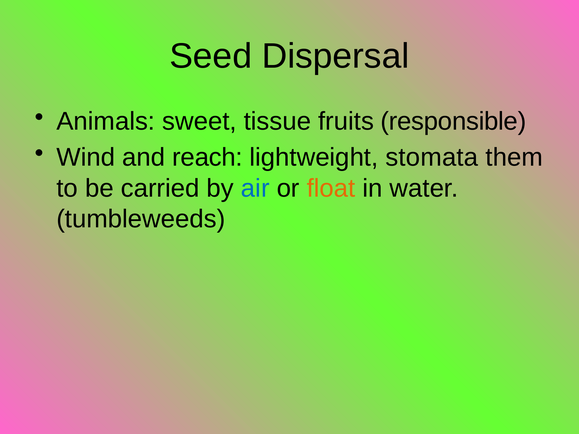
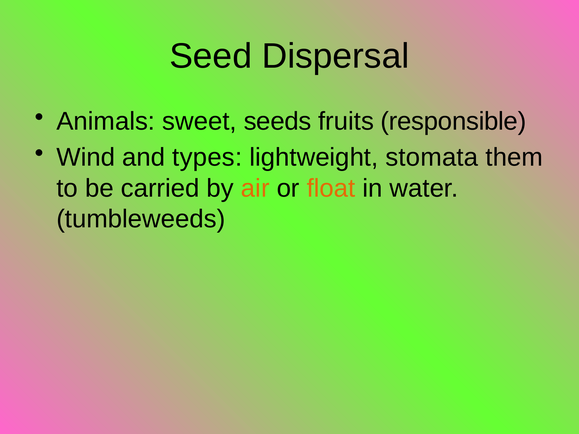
tissue: tissue -> seeds
reach: reach -> types
air colour: blue -> orange
